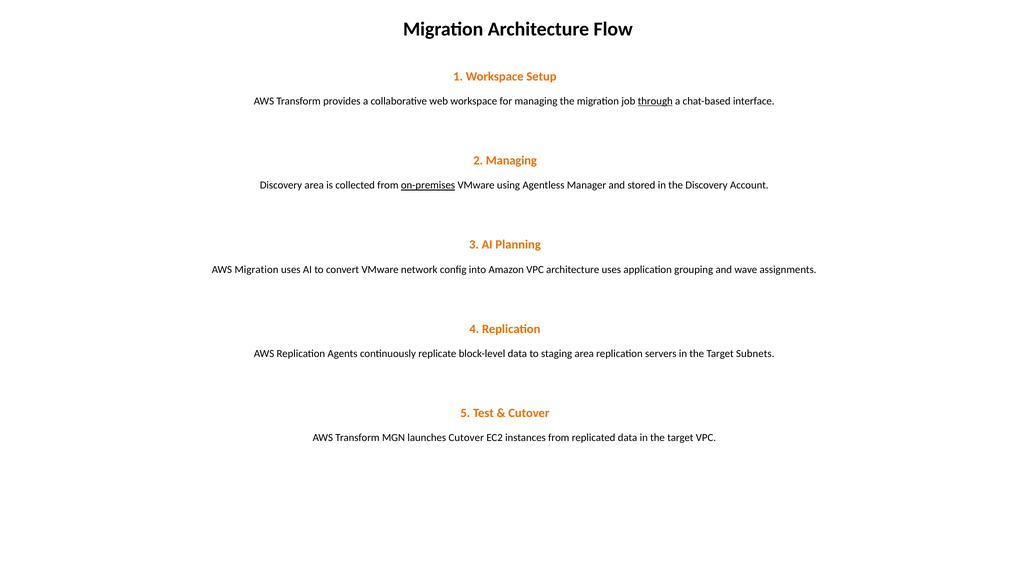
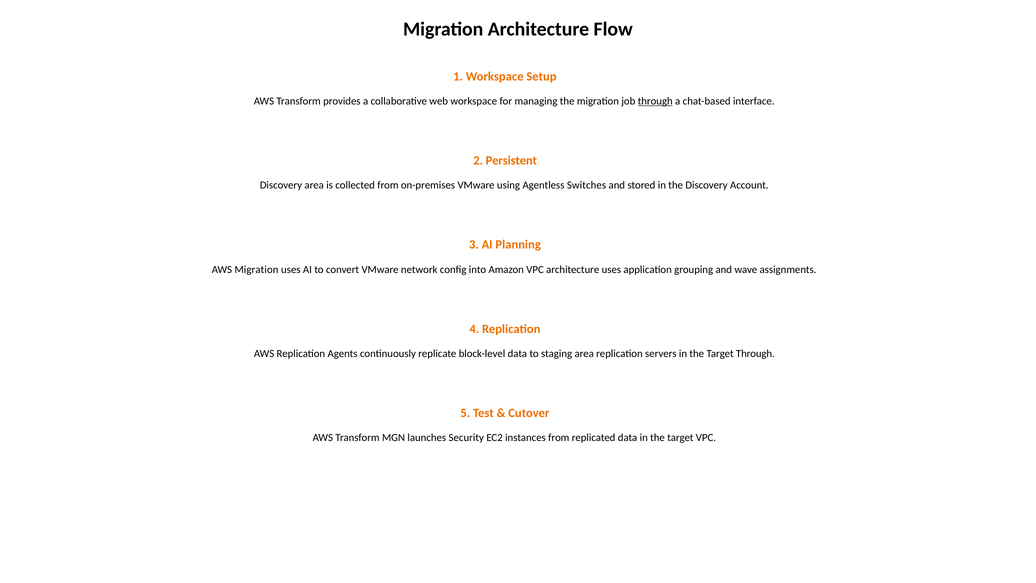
2 Managing: Managing -> Persistent
on-premises underline: present -> none
Manager: Manager -> Switches
Target Subnets: Subnets -> Through
launches Cutover: Cutover -> Security
